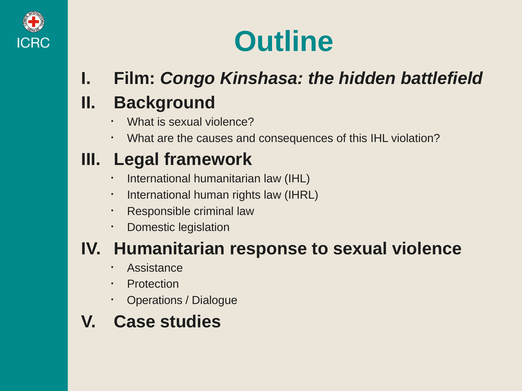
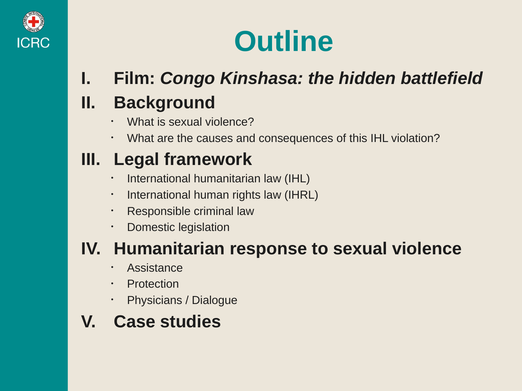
Operations: Operations -> Physicians
